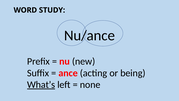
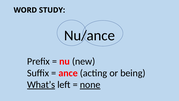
none underline: none -> present
